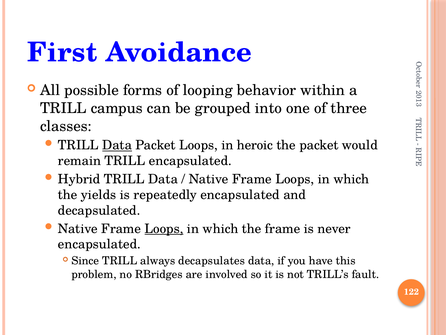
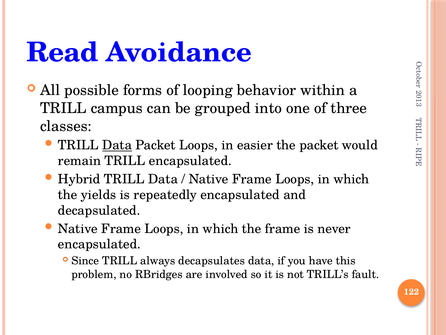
First: First -> Read
heroic: heroic -> easier
Loops at (164, 228) underline: present -> none
